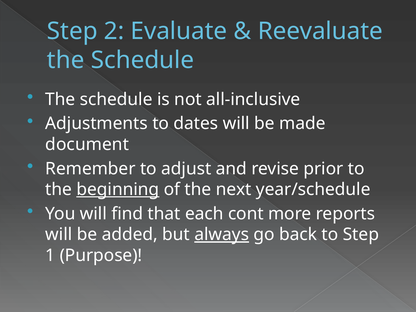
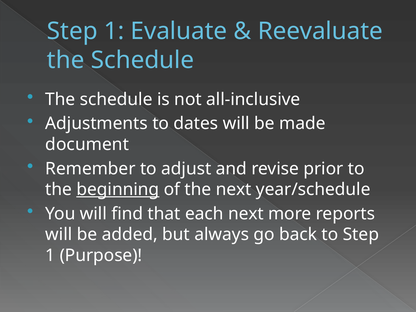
2 at (114, 31): 2 -> 1
each cont: cont -> next
always underline: present -> none
